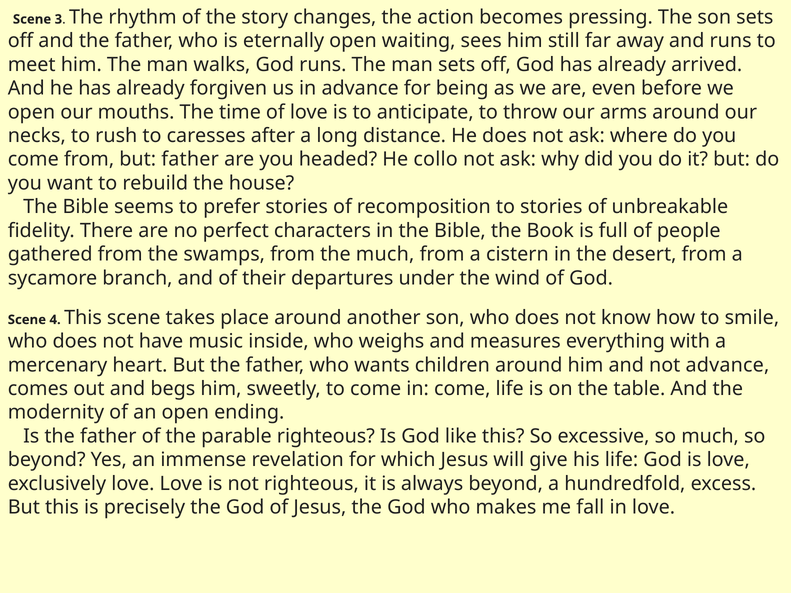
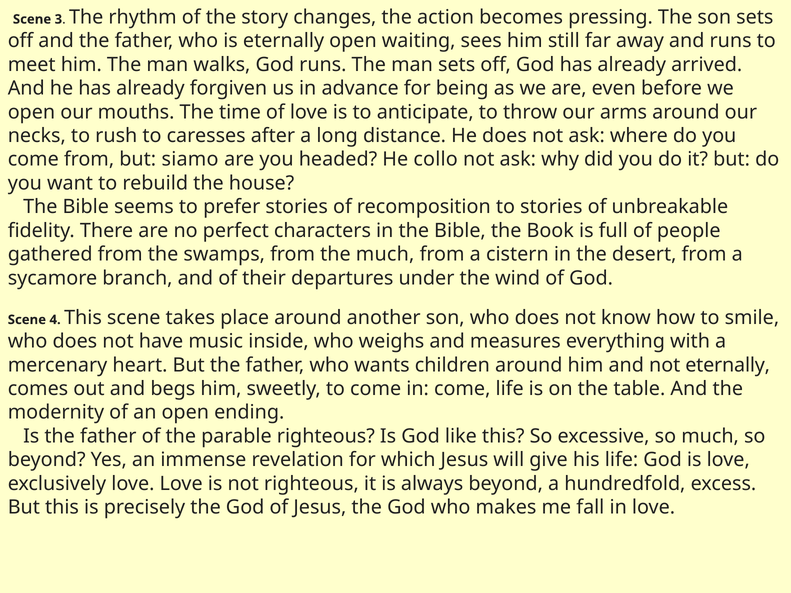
but father: father -> siamo
not advance: advance -> eternally
